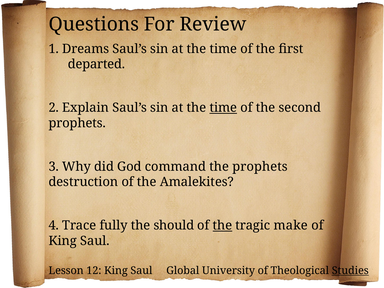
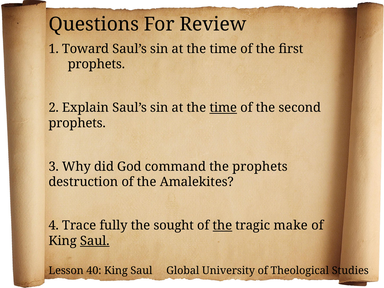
Dreams: Dreams -> Toward
departed at (96, 64): departed -> prophets
should: should -> sought
Saul at (95, 241) underline: none -> present
12: 12 -> 40
Studies underline: present -> none
